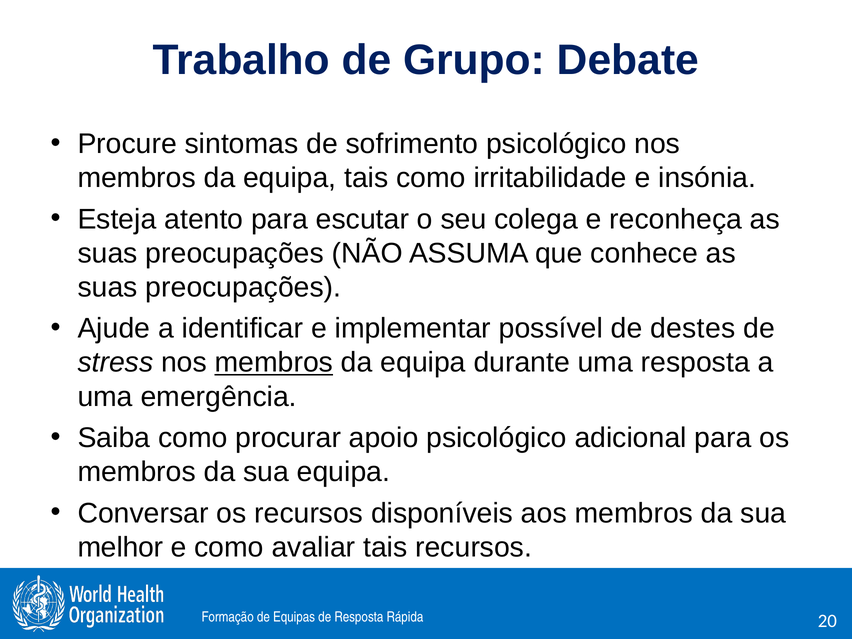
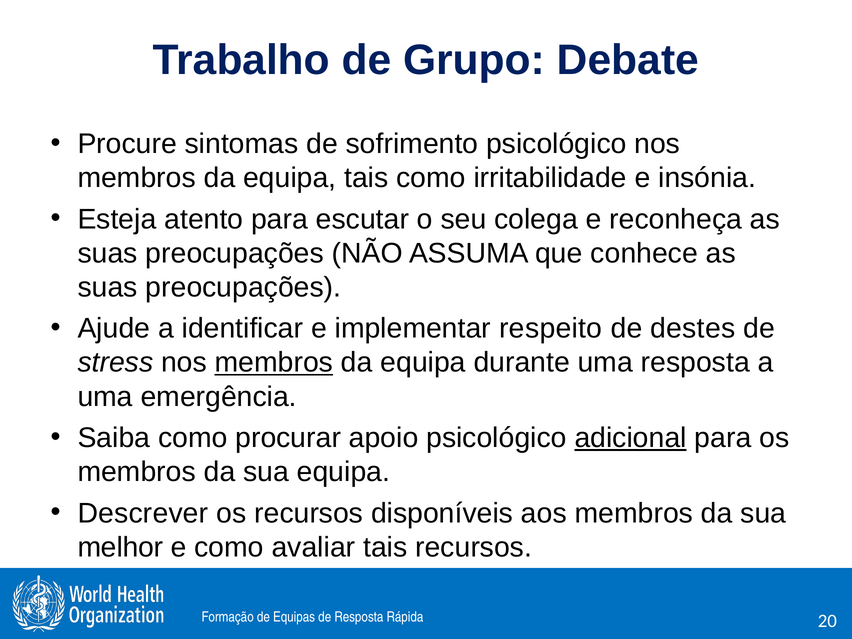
possível: possível -> respeito
adicional underline: none -> present
Conversar: Conversar -> Descrever
